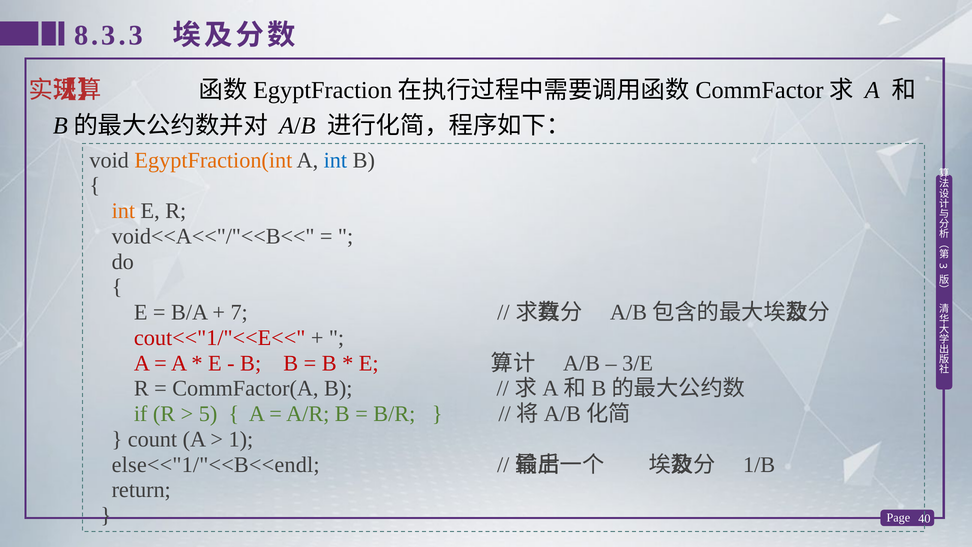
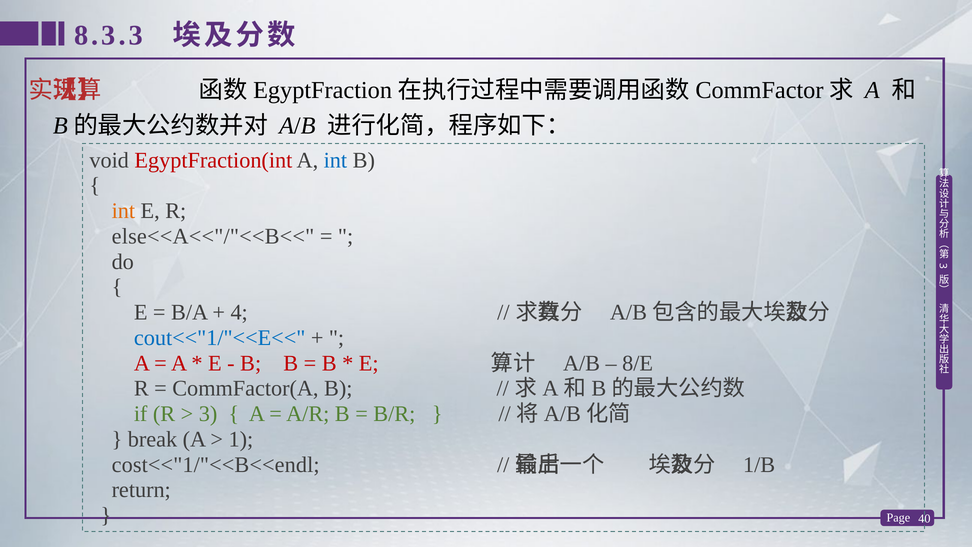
EgyptFraction(int colour: orange -> red
void<<A<<"/"<<B<<: void<<A<<"/"<<B<< -> else<<A<<"/"<<B<<
7: 7 -> 4
cout<<"1/"<<E<< colour: red -> blue
3/E: 3/E -> 8/E
5 at (208, 414): 5 -> 3
count: count -> break
else<<"1/"<<B<<endl: else<<"1/"<<B<<endl -> cost<<"1/"<<B<<endl
